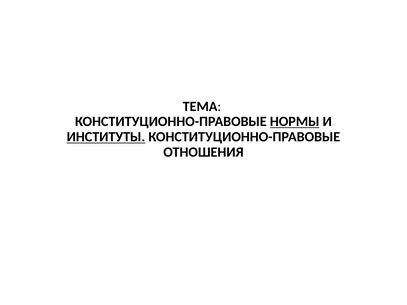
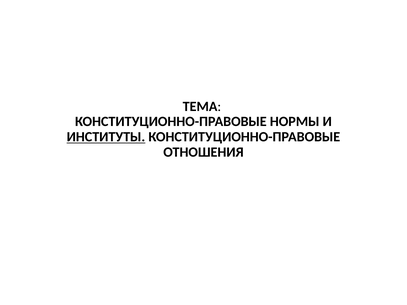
НОРМЫ underline: present -> none
